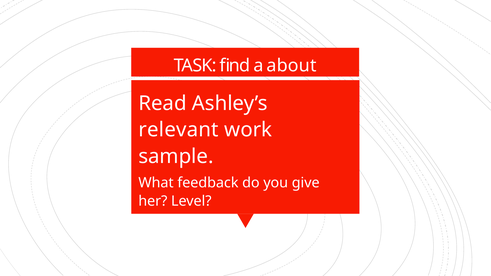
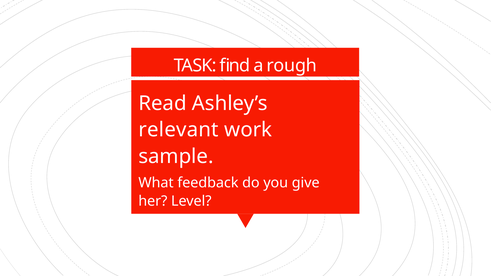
about: about -> rough
